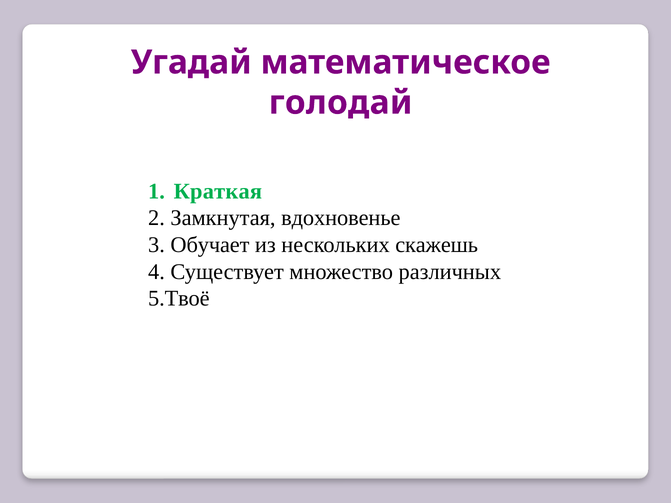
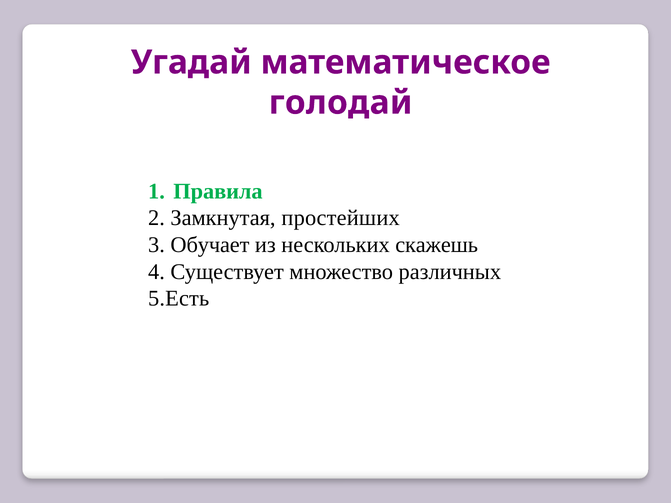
Краткая: Краткая -> Правила
вдохновенье: вдохновенье -> простейших
5.Твоё: 5.Твоё -> 5.Есть
